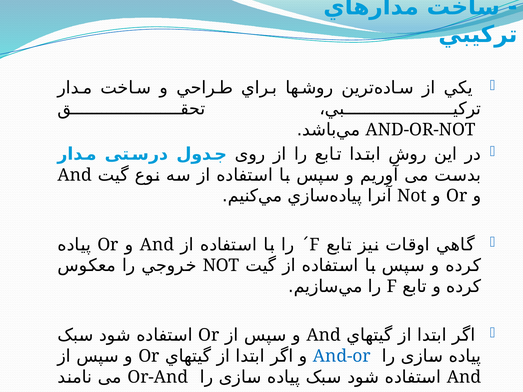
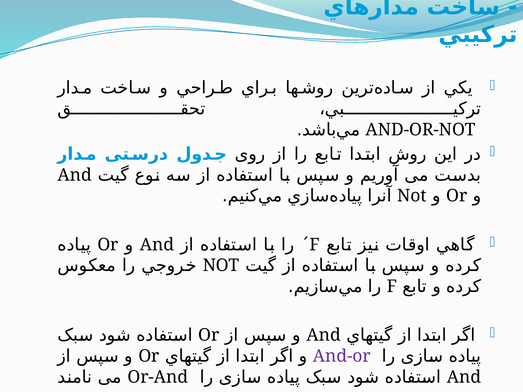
And-or colour: blue -> purple
